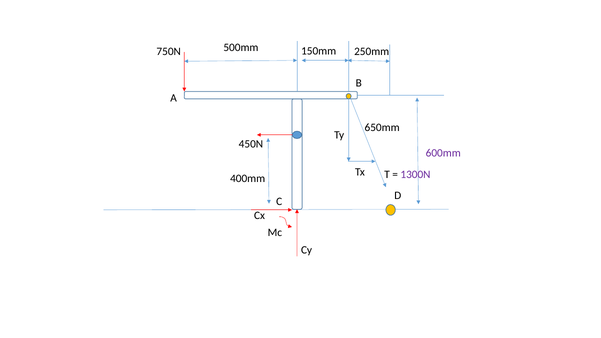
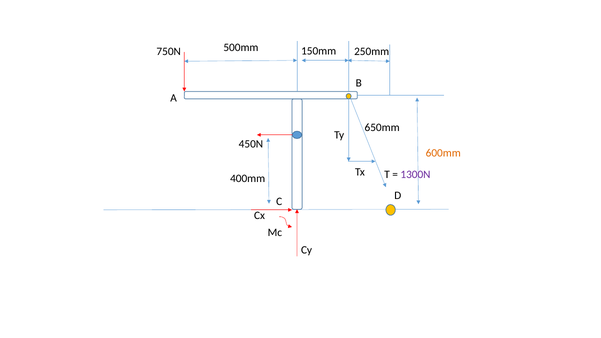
600mm colour: purple -> orange
